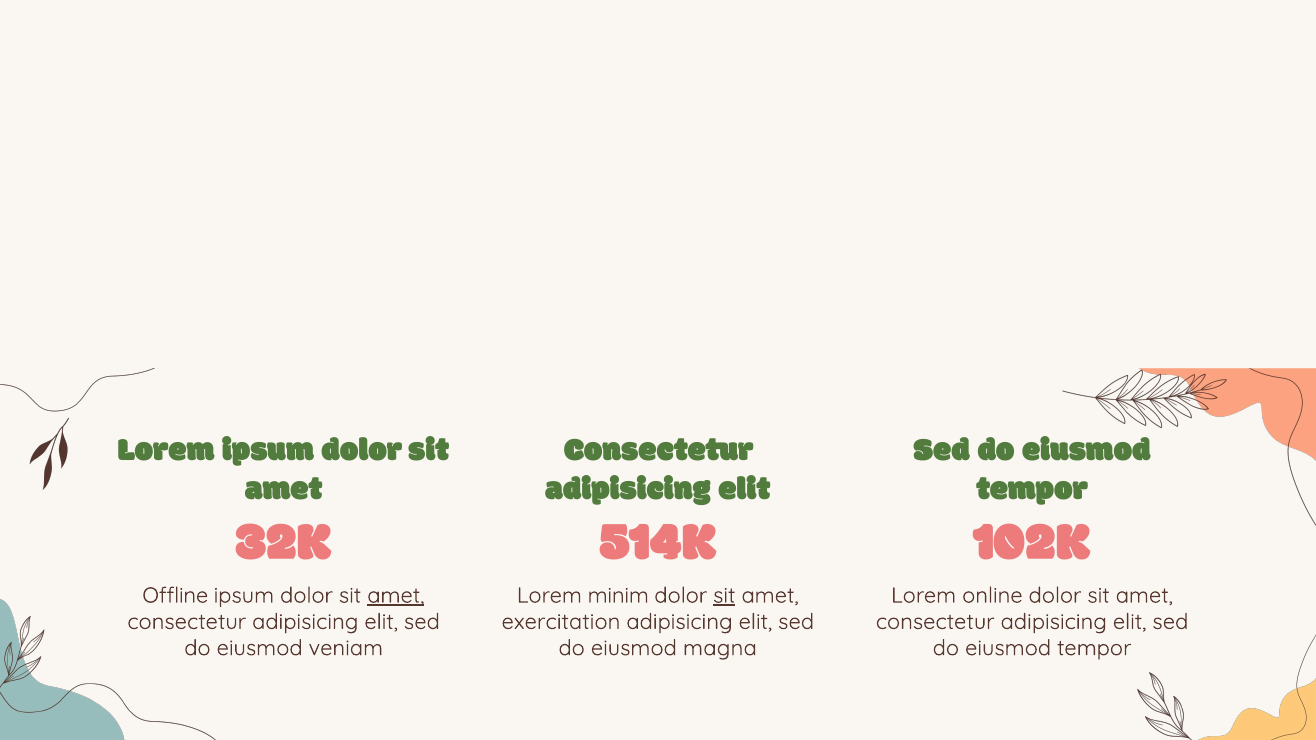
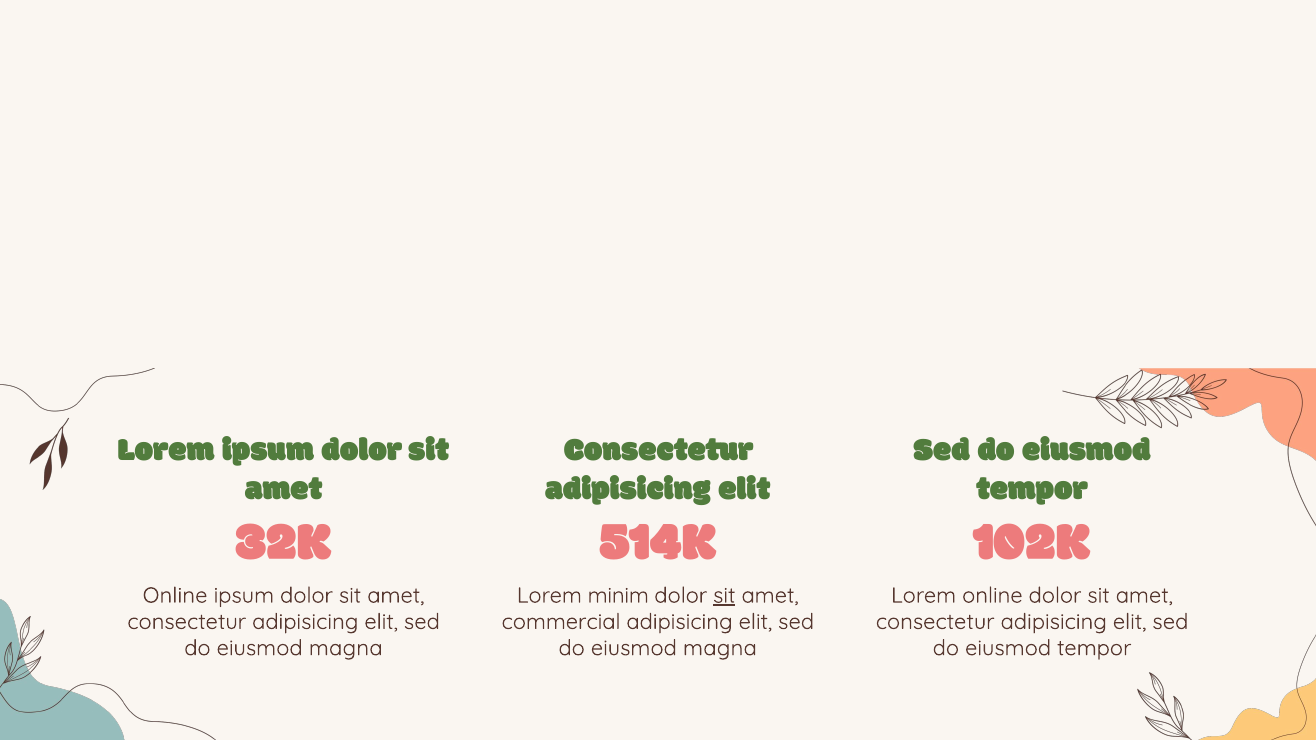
Offline at (175, 596): Offline -> Online
amet at (396, 596) underline: present -> none
exercitation: exercitation -> commercial
veniam at (346, 648): veniam -> magna
